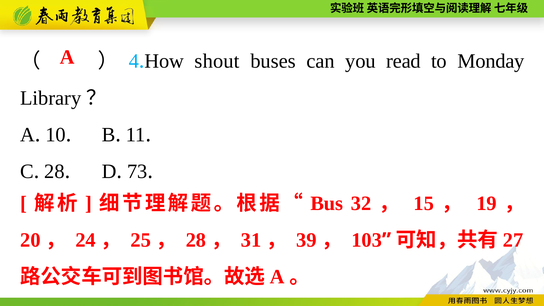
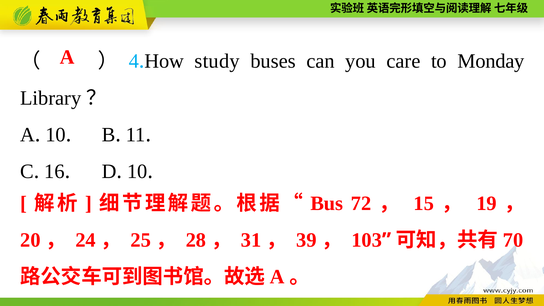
shout: shout -> study
read: read -> care
28 at (55, 171): 28 -> 16
73 at (137, 171): 73 -> 10
32: 32 -> 72
27: 27 -> 70
